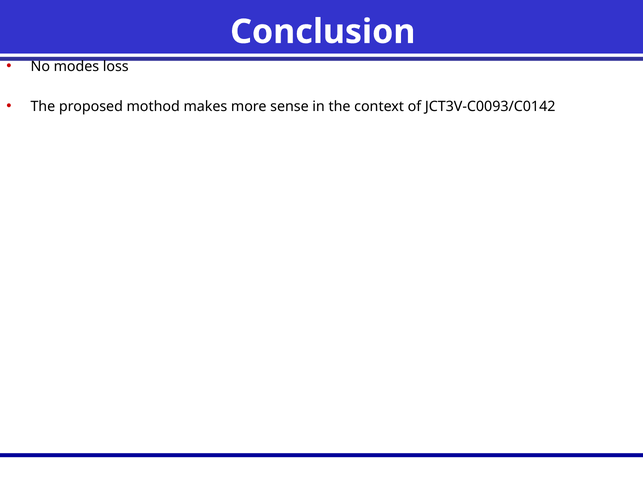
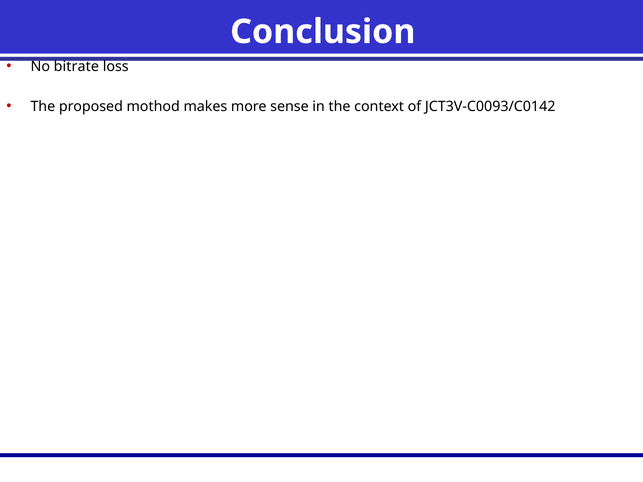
modes: modes -> bitrate
